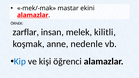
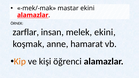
melek kilitli: kilitli -> ekini
nedenle: nedenle -> hamarat
Kip colour: blue -> orange
